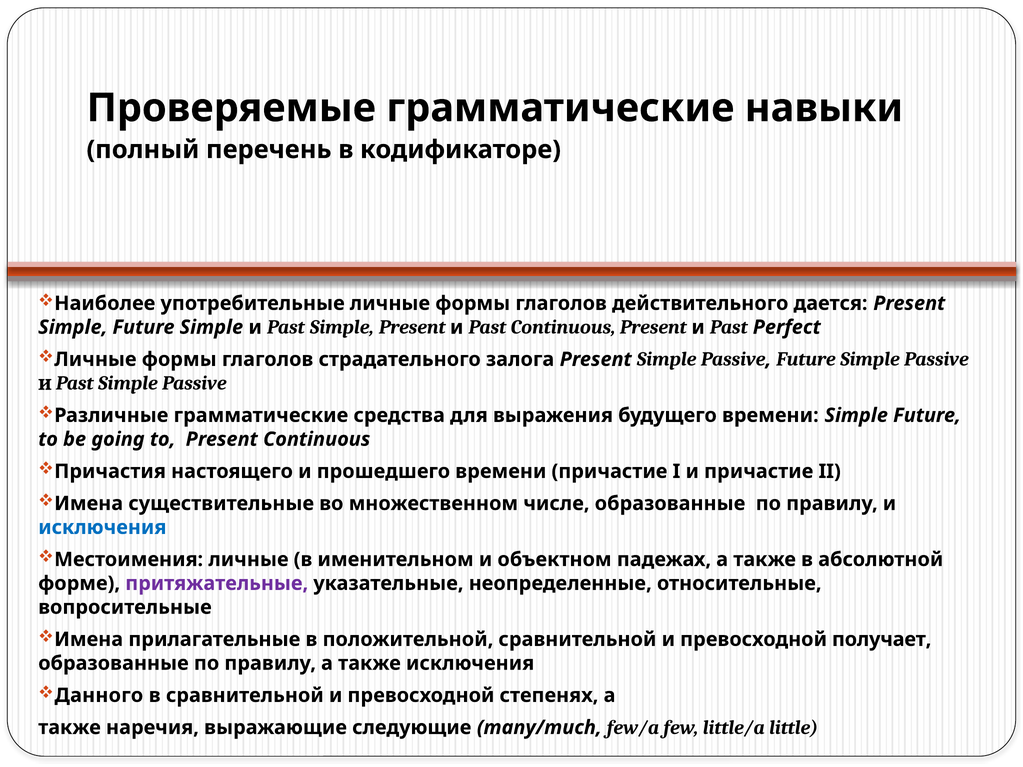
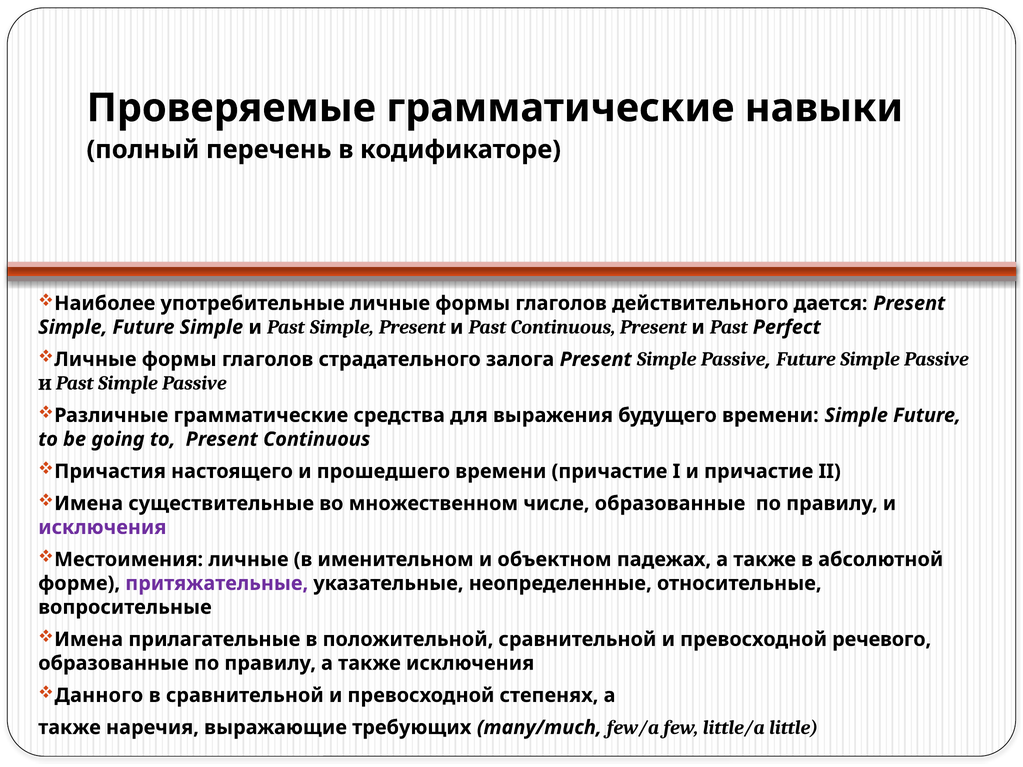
исключения at (102, 528) colour: blue -> purple
получает: получает -> речевого
следующие: следующие -> требующих
